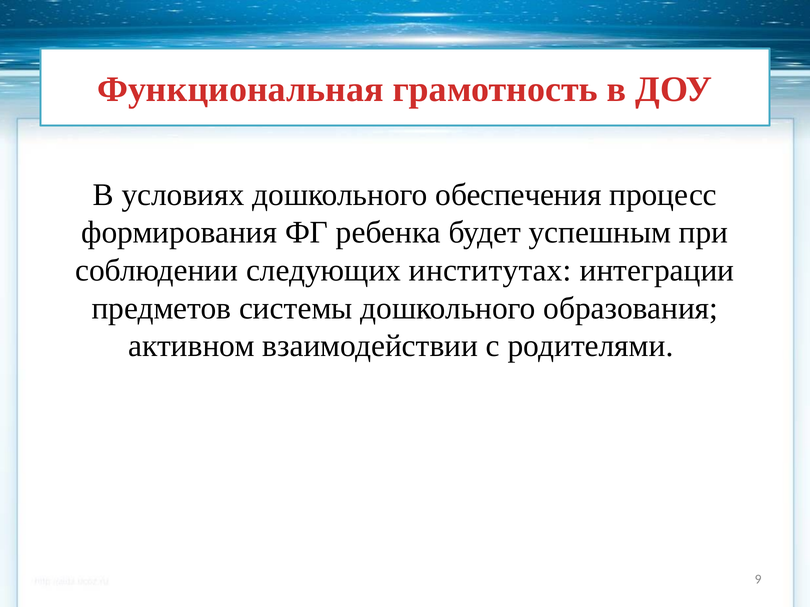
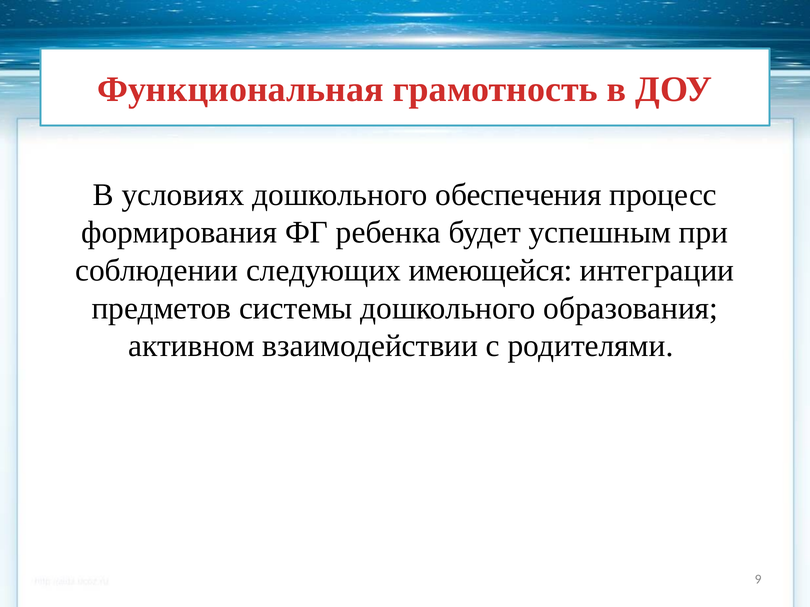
институтах: институтах -> имеющейся
